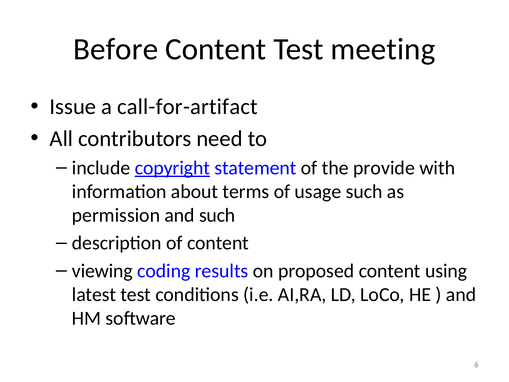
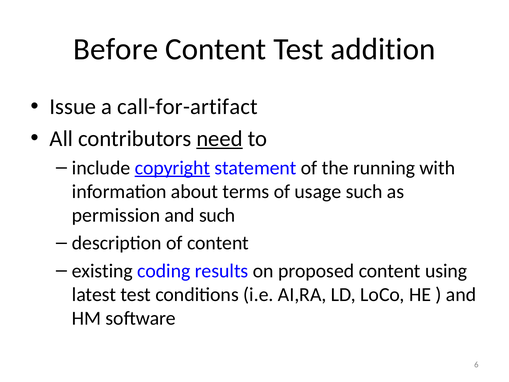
meeting: meeting -> addition
need underline: none -> present
provide: provide -> running
viewing: viewing -> existing
